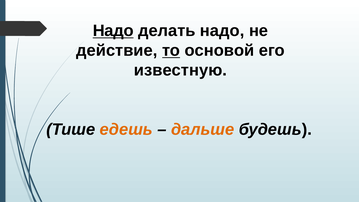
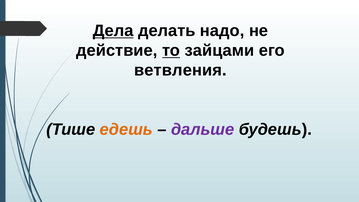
Надо at (113, 31): Надо -> Дела
основой: основой -> зайцами
известную: известную -> ветвления
дальше colour: orange -> purple
